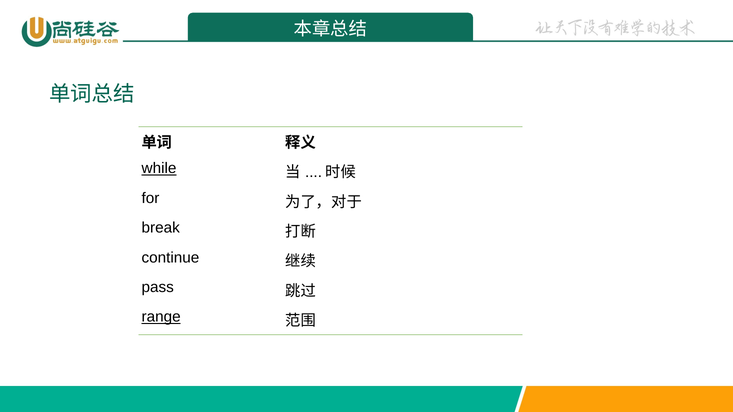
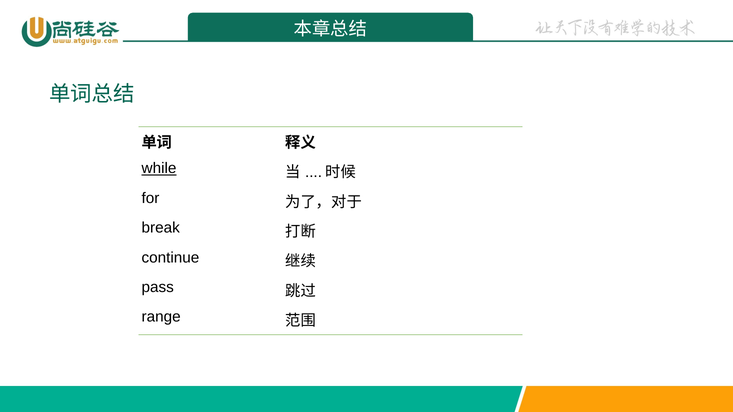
range underline: present -> none
